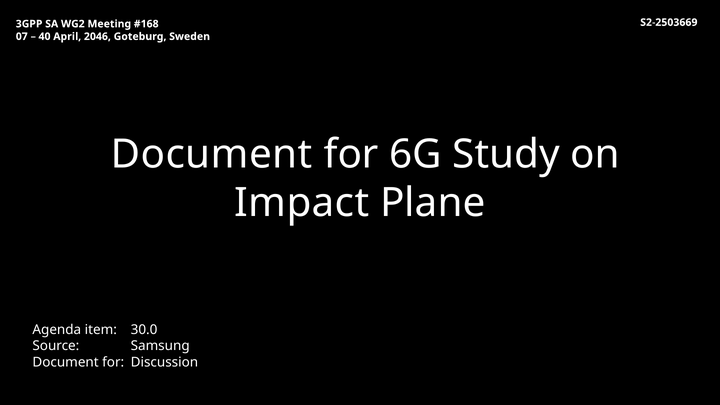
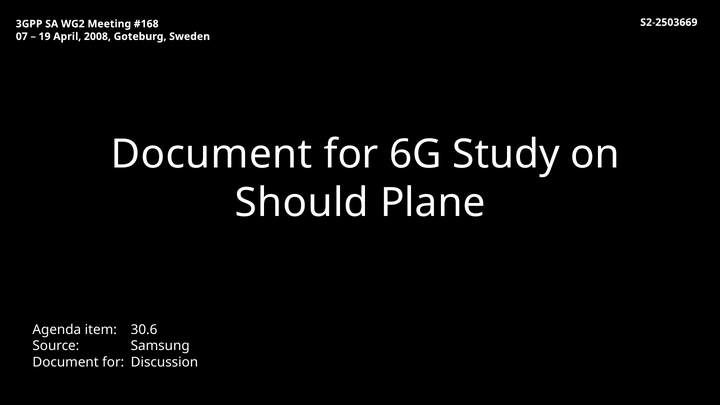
40: 40 -> 19
2046: 2046 -> 2008
Impact: Impact -> Should
30.0: 30.0 -> 30.6
